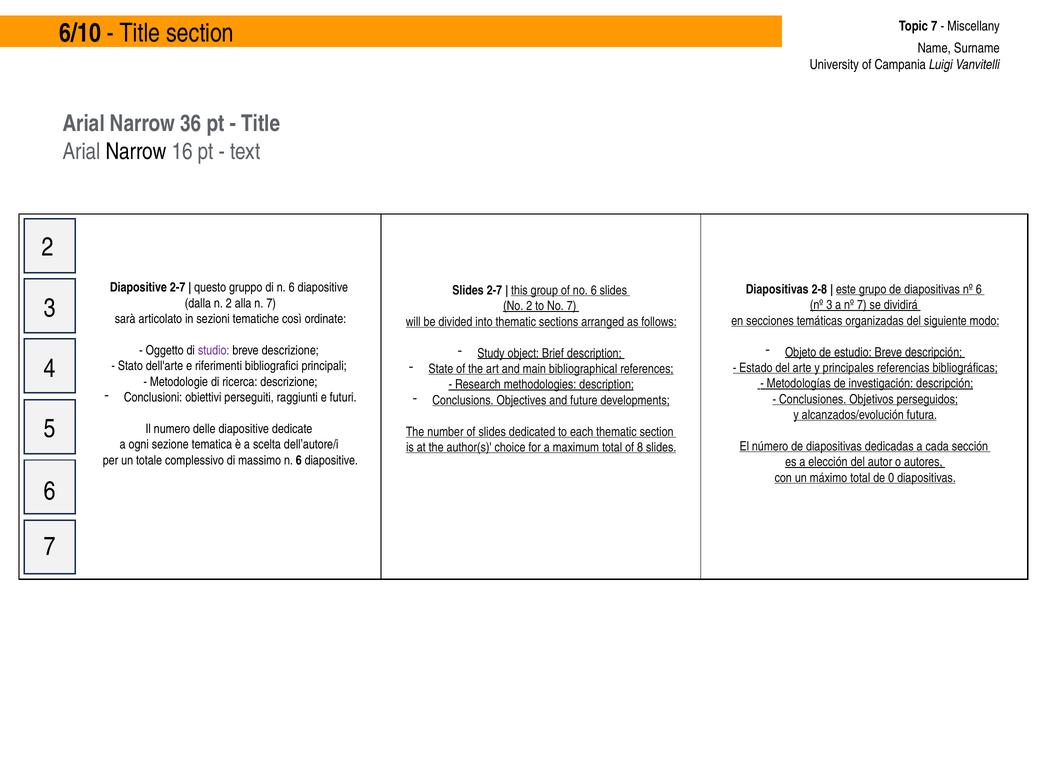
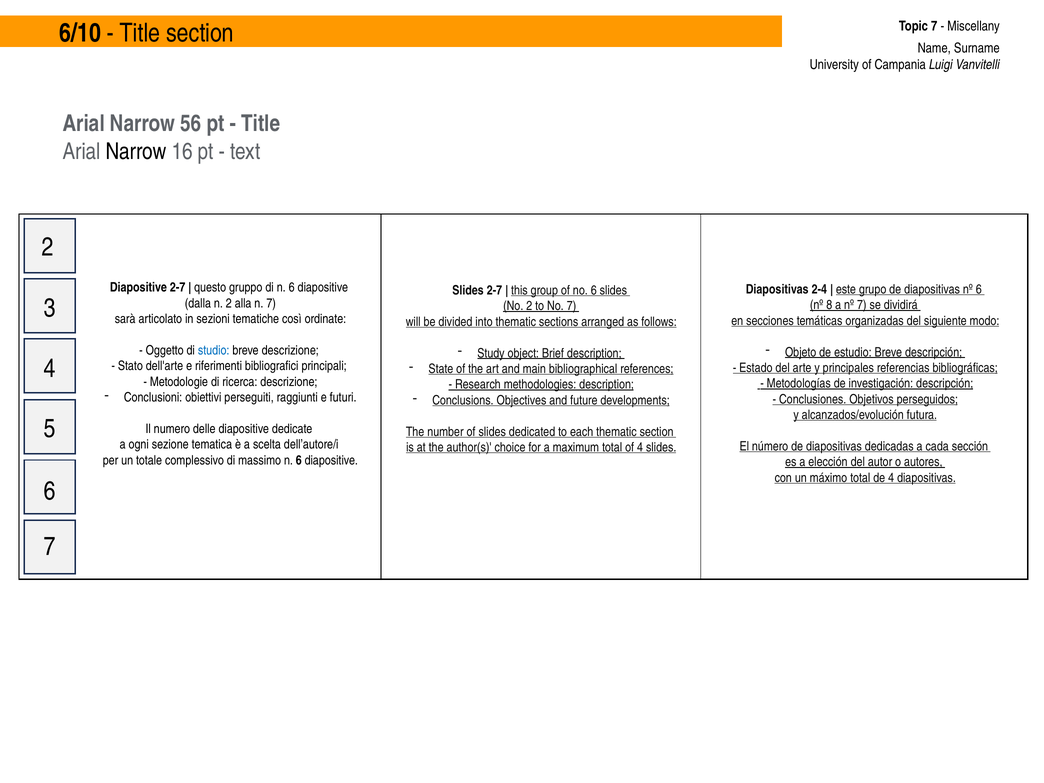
36: 36 -> 56
2-8: 2-8 -> 2-4
nº 3: 3 -> 8
studio colour: purple -> blue
of 8: 8 -> 4
de 0: 0 -> 4
